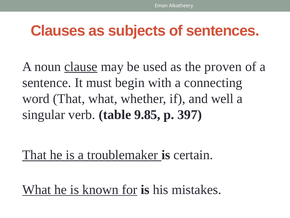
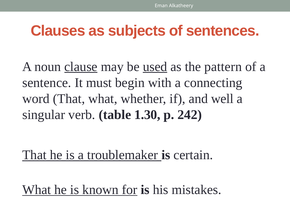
used underline: none -> present
proven: proven -> pattern
9.85: 9.85 -> 1.30
397: 397 -> 242
